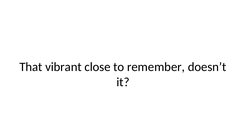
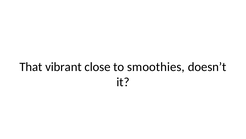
remember: remember -> smoothies
